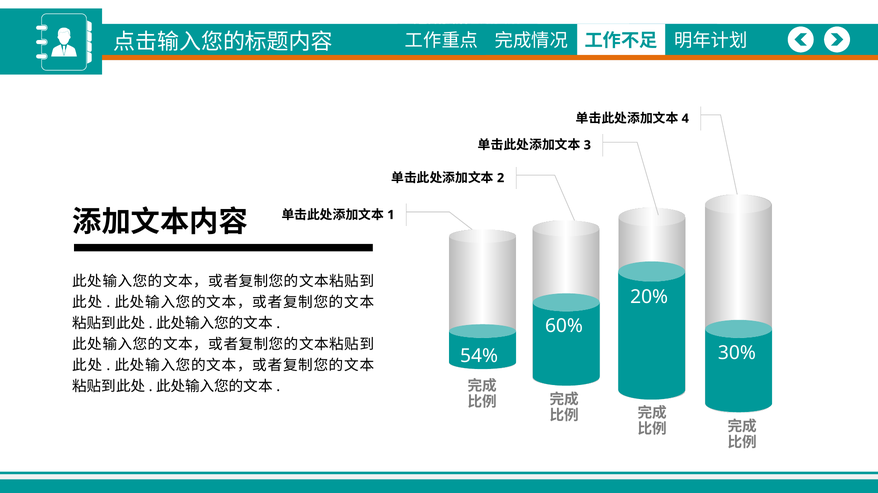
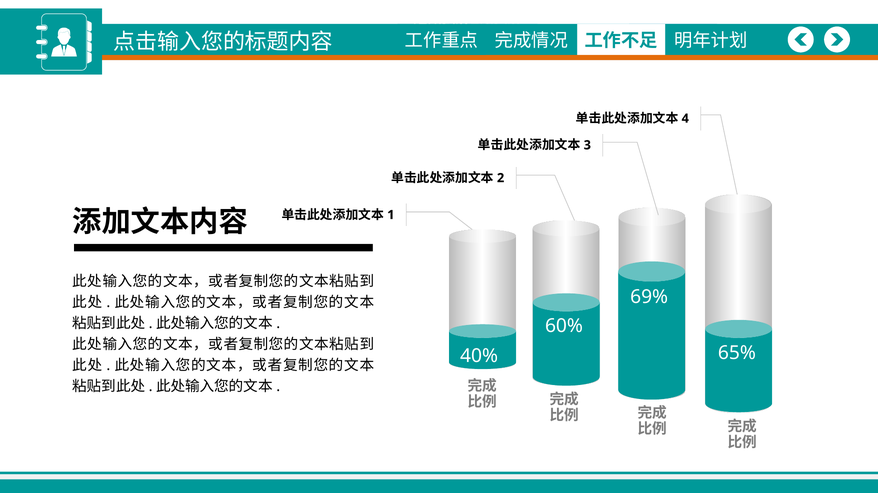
20%: 20% -> 69%
30%: 30% -> 65%
54%: 54% -> 40%
